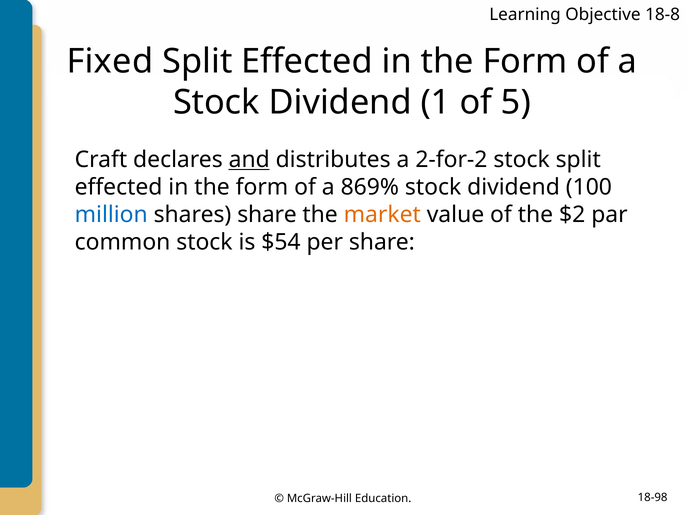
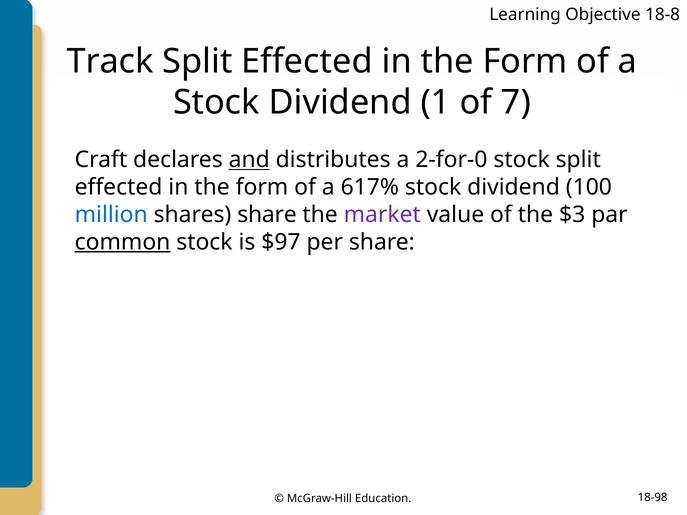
Fixed: Fixed -> Track
5: 5 -> 7
2-for-2: 2-for-2 -> 2-for-0
869%: 869% -> 617%
market colour: orange -> purple
$2: $2 -> $3
common underline: none -> present
$54: $54 -> $97
